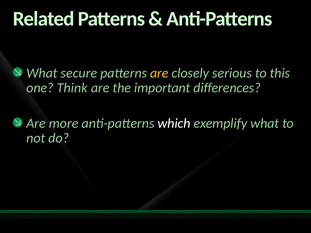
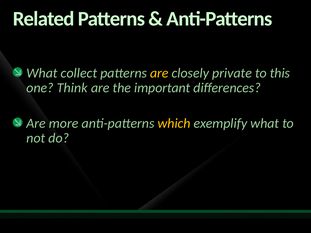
secure: secure -> collect
serious: serious -> private
which colour: white -> yellow
